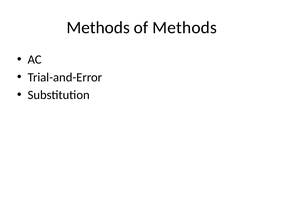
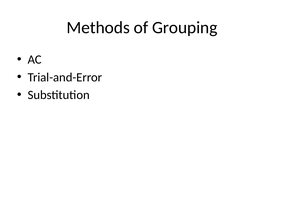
of Methods: Methods -> Grouping
